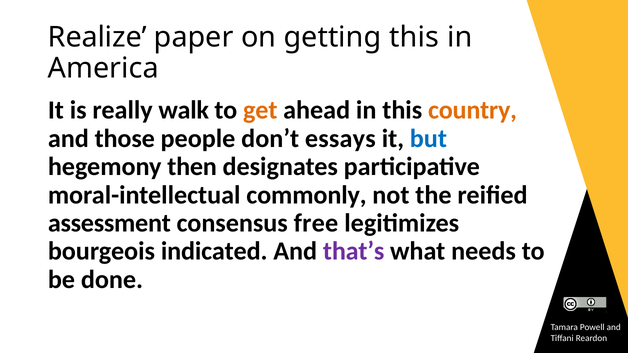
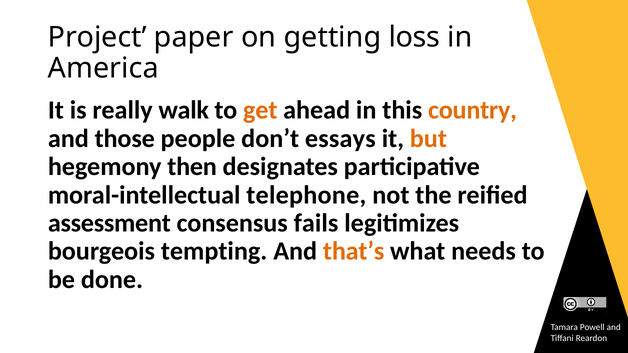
Realize: Realize -> Project
getting this: this -> loss
but colour: blue -> orange
commonly: commonly -> telephone
free: free -> fails
indicated: indicated -> tempting
that’s colour: purple -> orange
